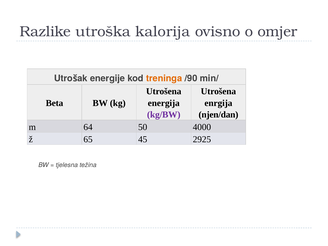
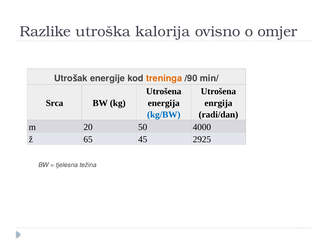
Beta: Beta -> Srca
kg/BW colour: purple -> blue
njen/dan: njen/dan -> radi/dan
64: 64 -> 20
